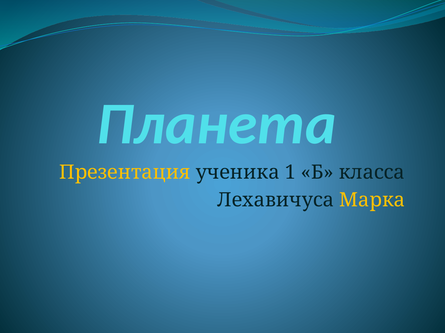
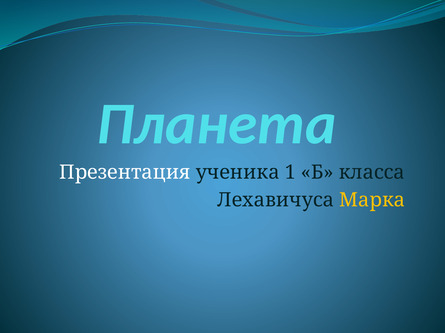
Презентация colour: yellow -> white
